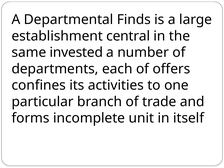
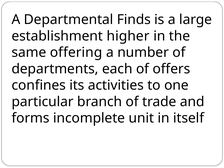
central: central -> higher
invested: invested -> offering
